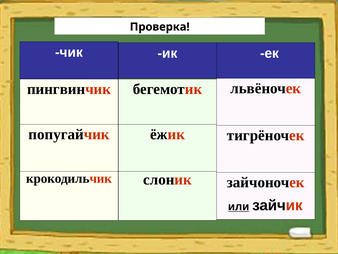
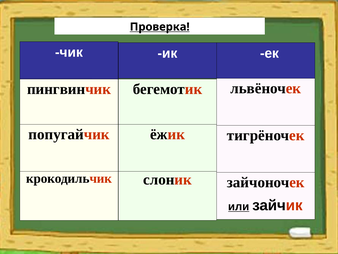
Проверка underline: none -> present
